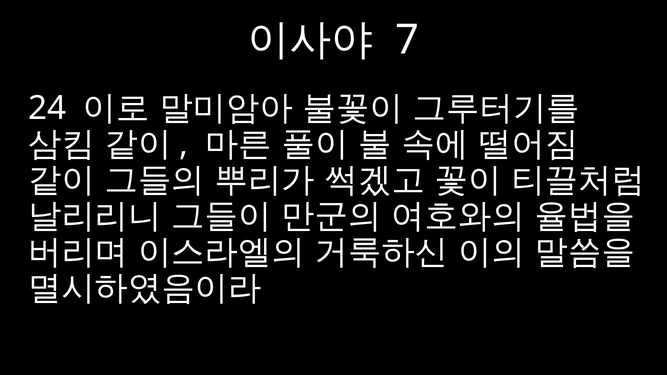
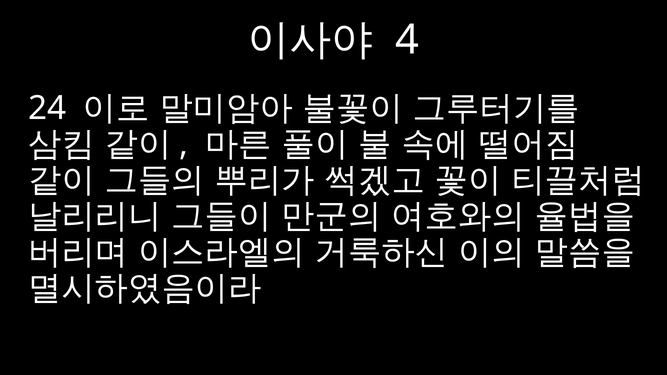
7: 7 -> 4
